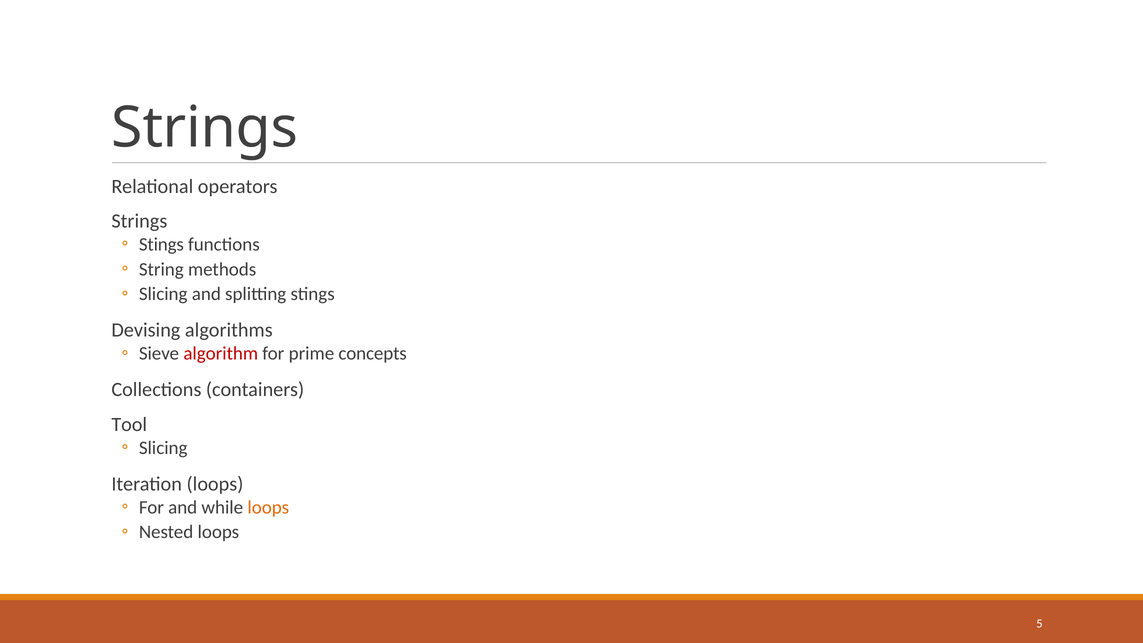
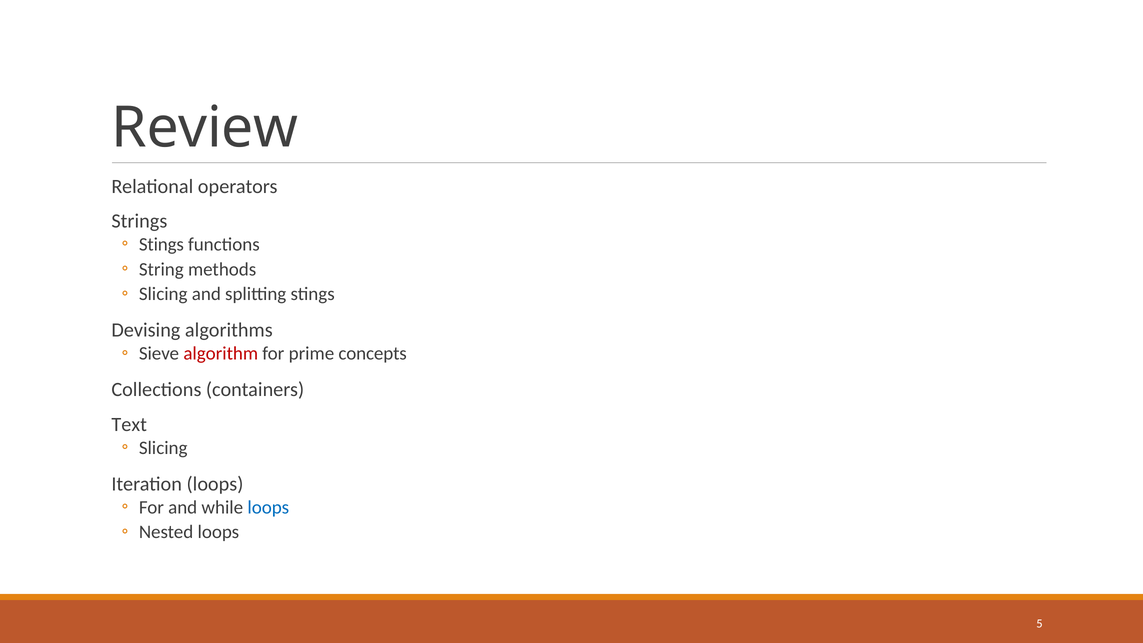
Strings at (205, 128): Strings -> Review
Tool: Tool -> Text
loops at (268, 507) colour: orange -> blue
